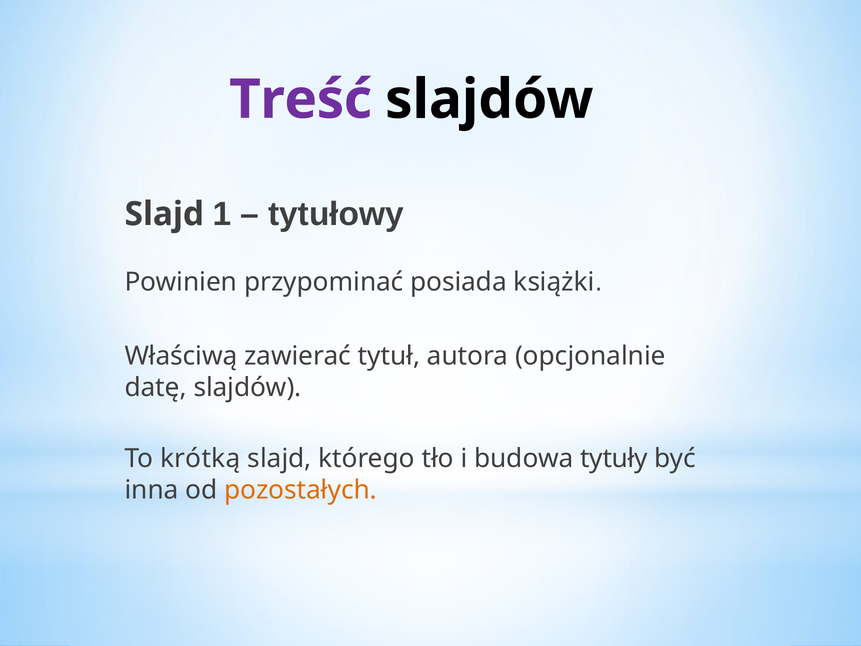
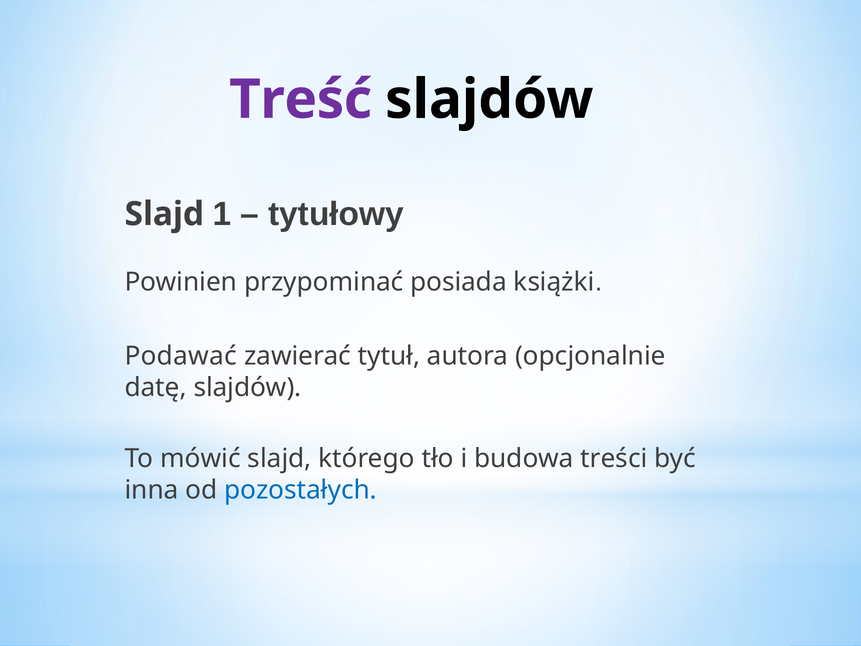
Właściwą: Właściwą -> Podawać
krótką: krótką -> mówić
tytuły: tytuły -> treści
pozostałych colour: orange -> blue
